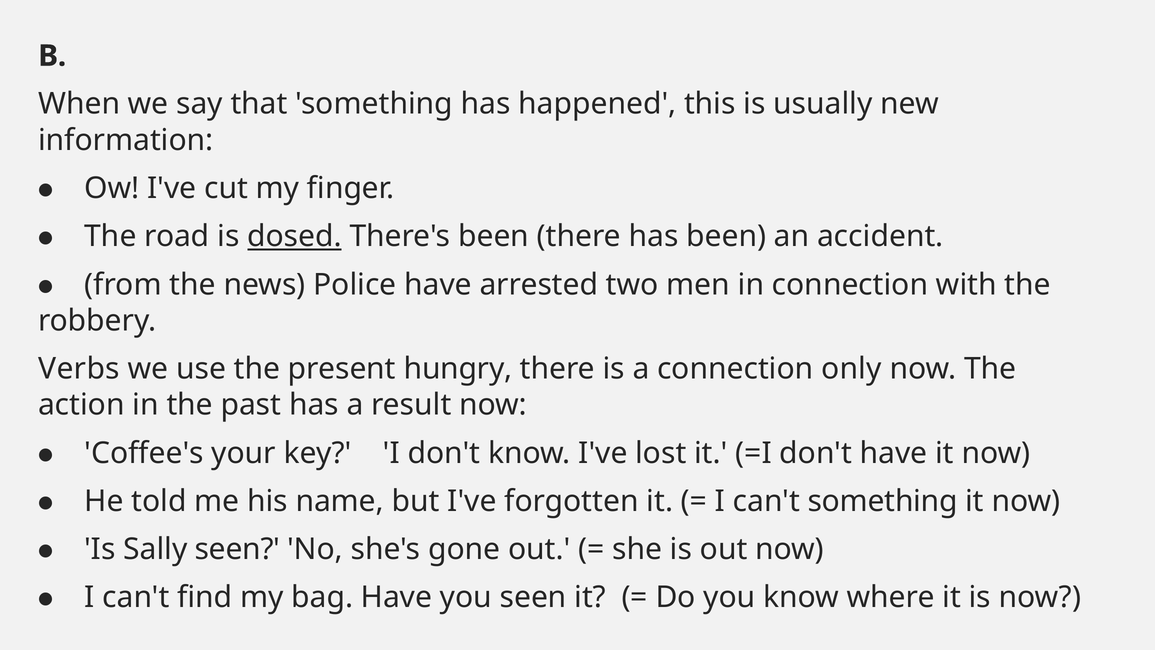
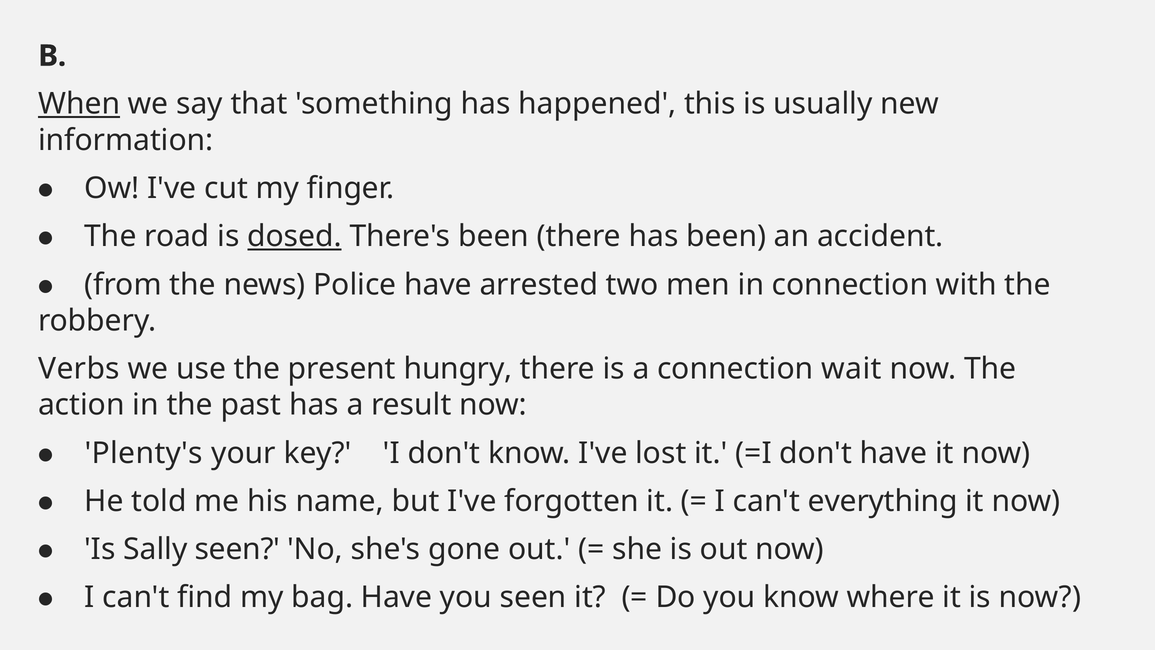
When underline: none -> present
only: only -> wait
Coffee's: Coffee's -> Plenty's
can't something: something -> everything
